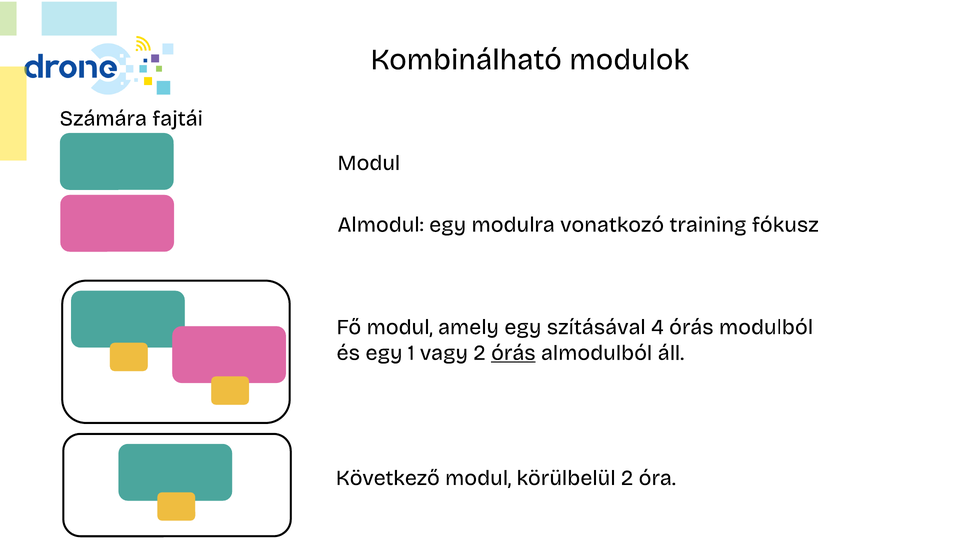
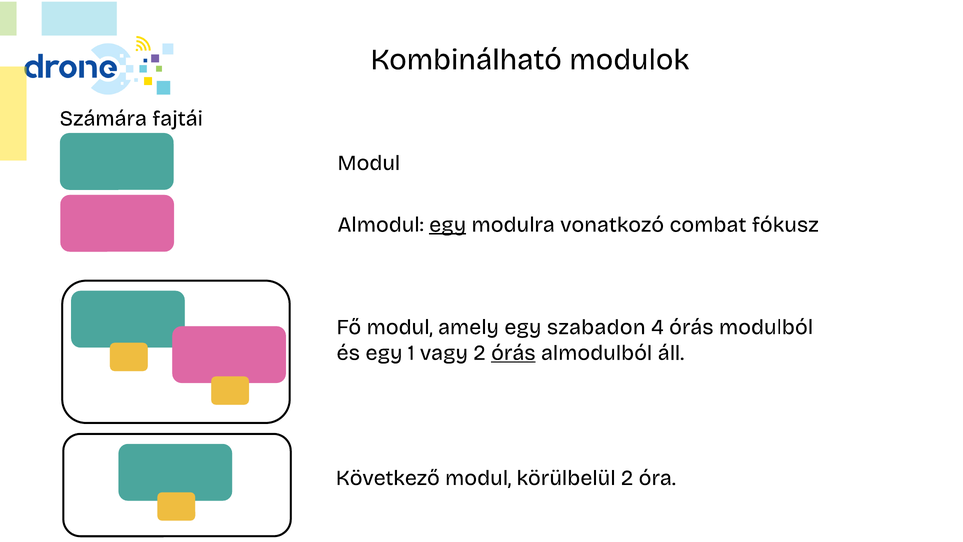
egy at (448, 225) underline: none -> present
training: training -> combat
szításával: szításával -> szabadon
